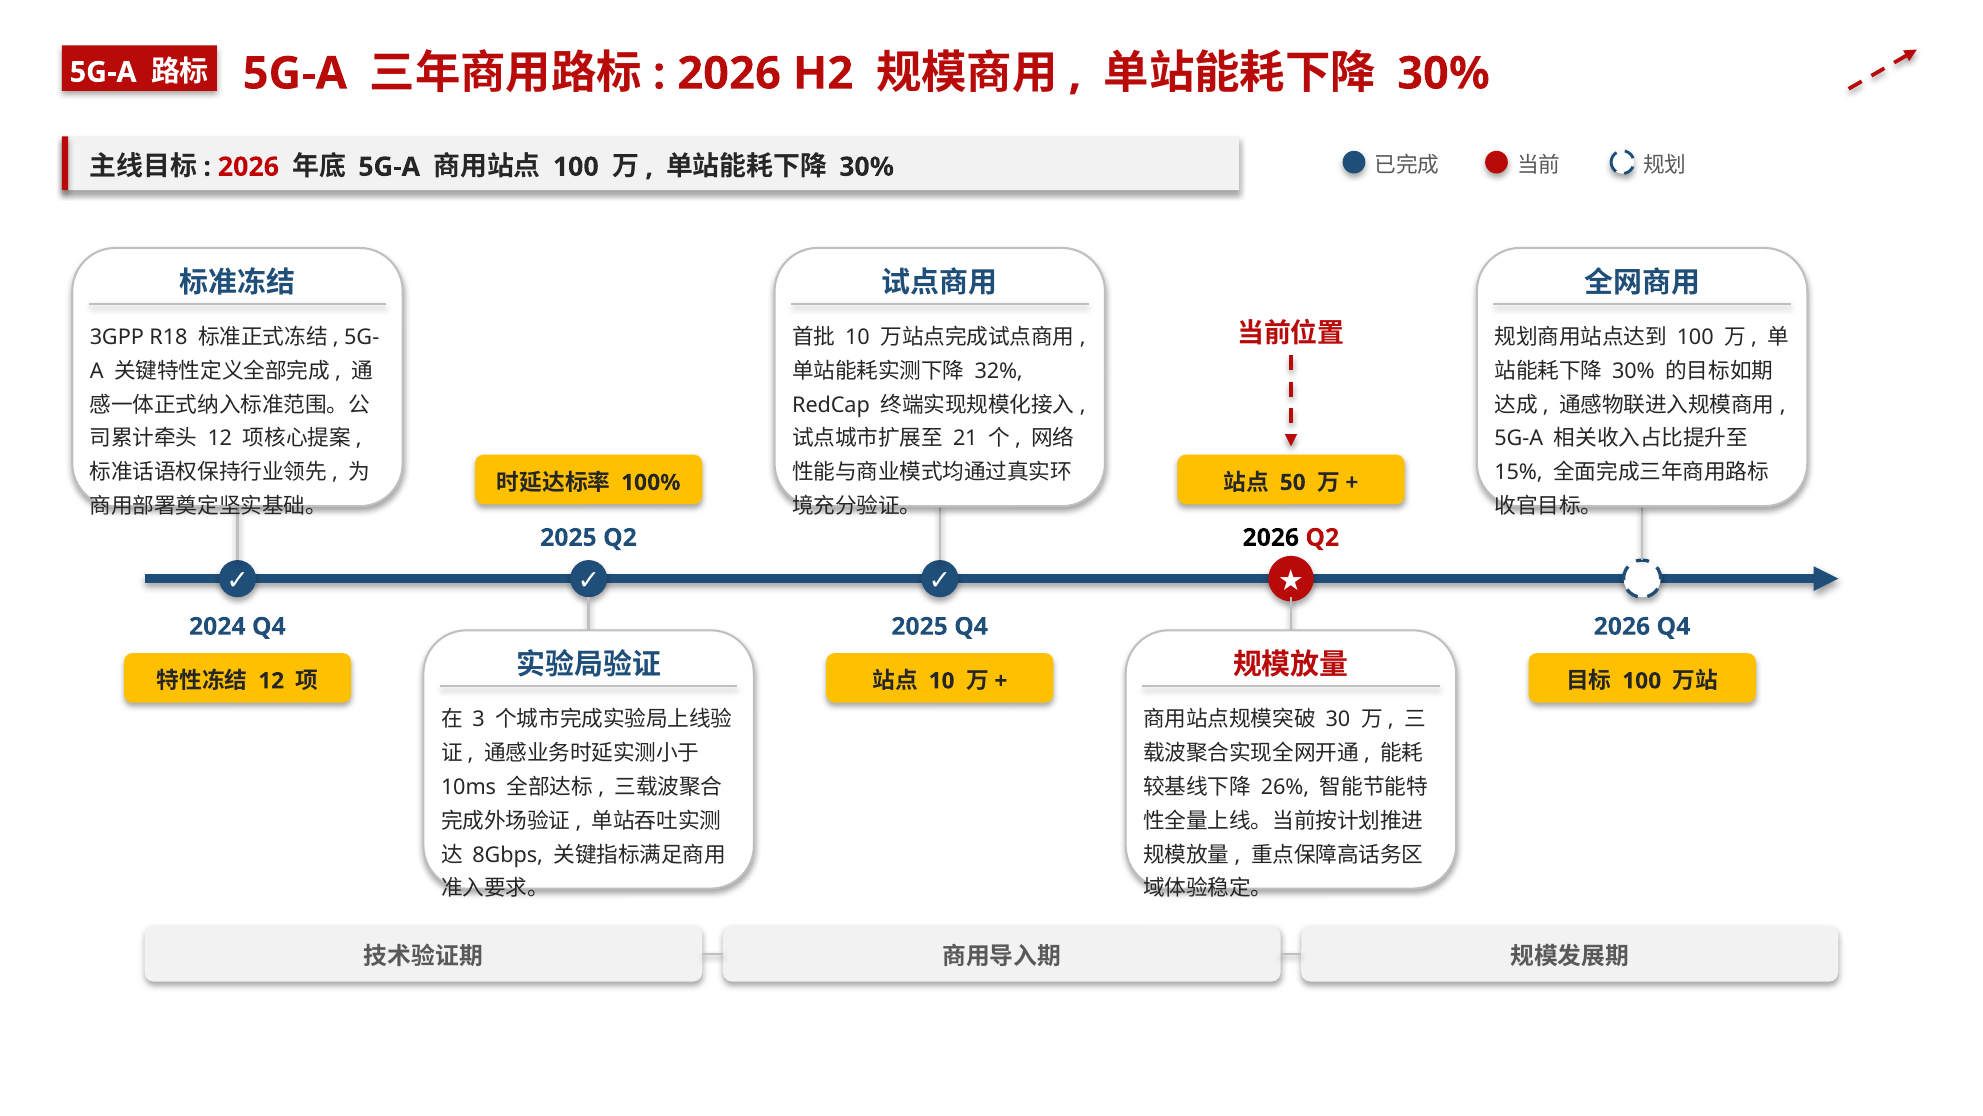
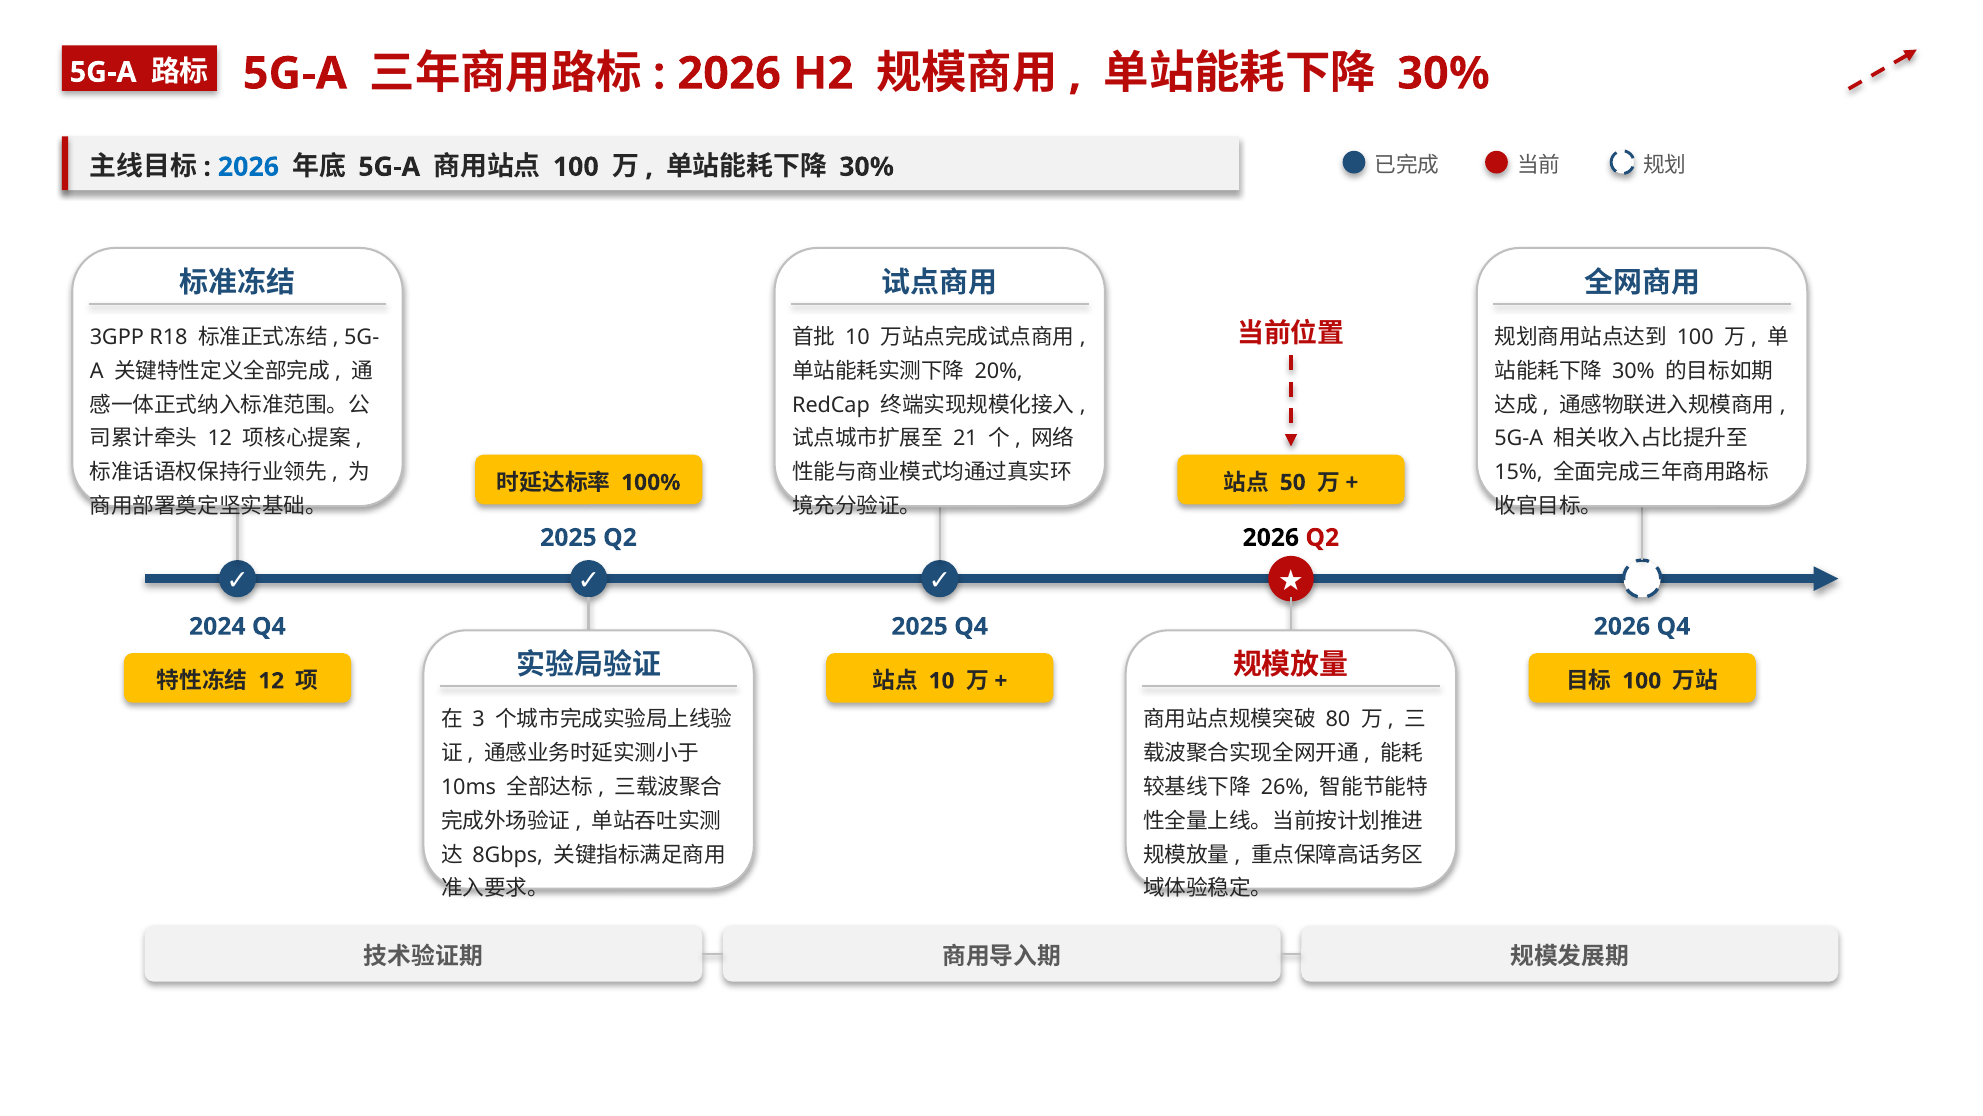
2026 at (248, 167) colour: red -> blue
32%: 32% -> 20%
30: 30 -> 80
